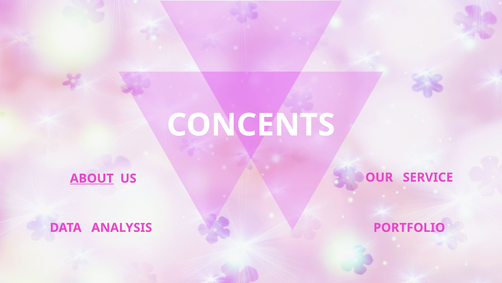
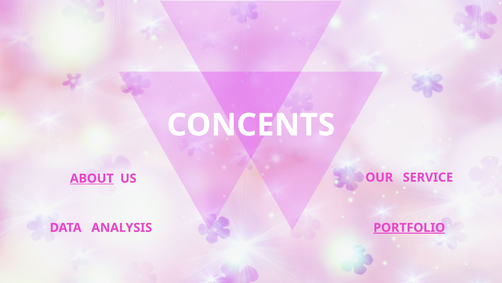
PORTFOLIO underline: none -> present
